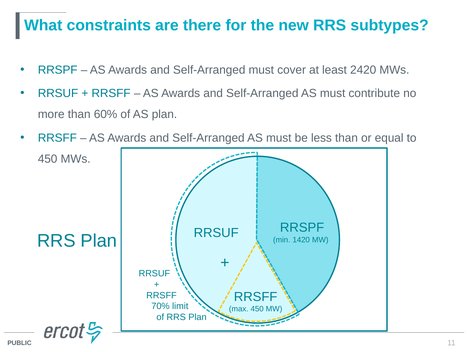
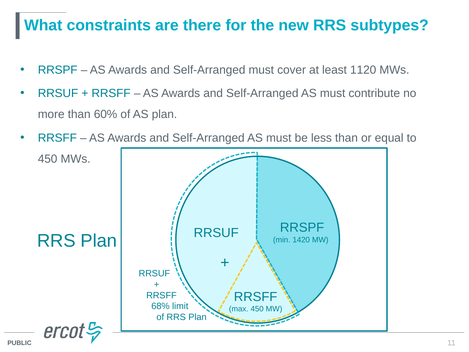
2420: 2420 -> 1120
70%: 70% -> 68%
